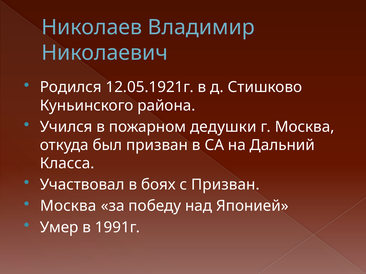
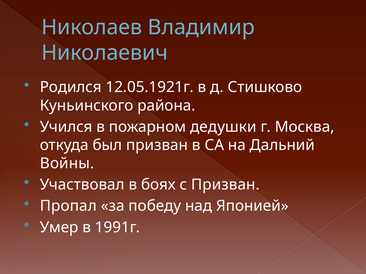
Класса: Класса -> Войны
Москва at (68, 206): Москва -> Пропал
